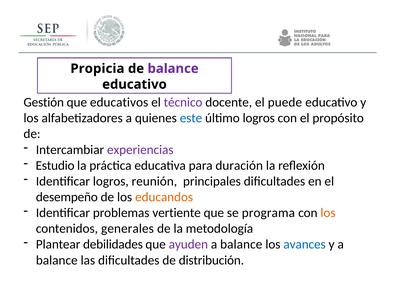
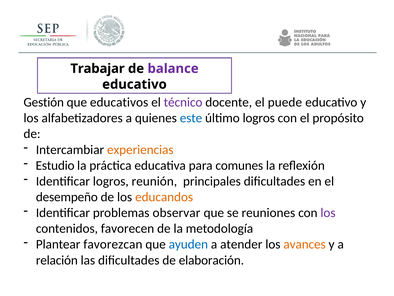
Propicia: Propicia -> Trabajar
experiencias colour: purple -> orange
duración: duración -> comunes
vertiente: vertiente -> observar
programa: programa -> reuniones
los at (328, 212) colour: orange -> purple
generales: generales -> favorecen
debilidades: debilidades -> favorezcan
ayuden colour: purple -> blue
balance at (241, 244): balance -> atender
avances colour: blue -> orange
balance at (57, 260): balance -> relación
distribución: distribución -> elaboración
